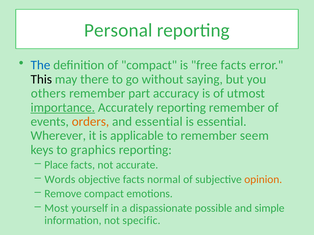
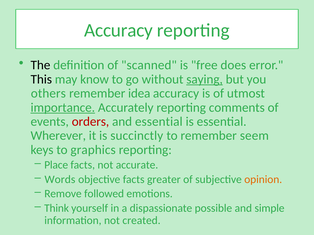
Personal at (118, 30): Personal -> Accuracy
The colour: blue -> black
of compact: compact -> scanned
free facts: facts -> does
there: there -> know
saying underline: none -> present
part: part -> idea
reporting remember: remember -> comments
orders colour: orange -> red
applicable: applicable -> succinctly
normal: normal -> greater
Remove compact: compact -> followed
Most: Most -> Think
specific: specific -> created
